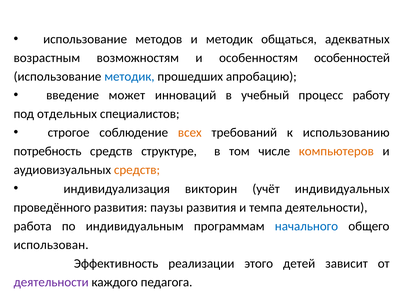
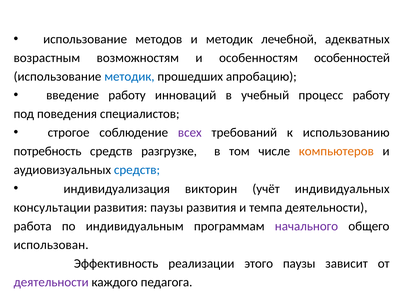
общаться: общаться -> лечебной
введение может: может -> работу
отдельных: отдельных -> поведения
всех colour: orange -> purple
структуре: структуре -> разгрузке
средств at (137, 170) colour: orange -> blue
проведённого: проведённого -> консультации
начального colour: blue -> purple
этого детей: детей -> паузы
